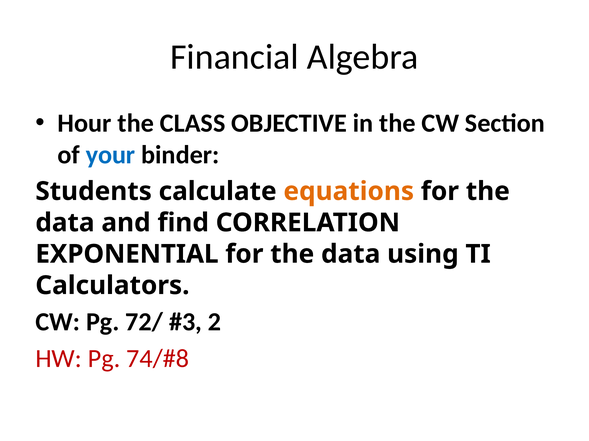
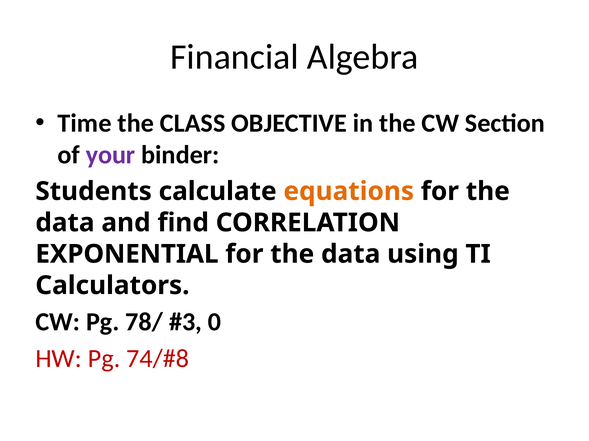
Hour: Hour -> Time
your colour: blue -> purple
72/: 72/ -> 78/
2: 2 -> 0
